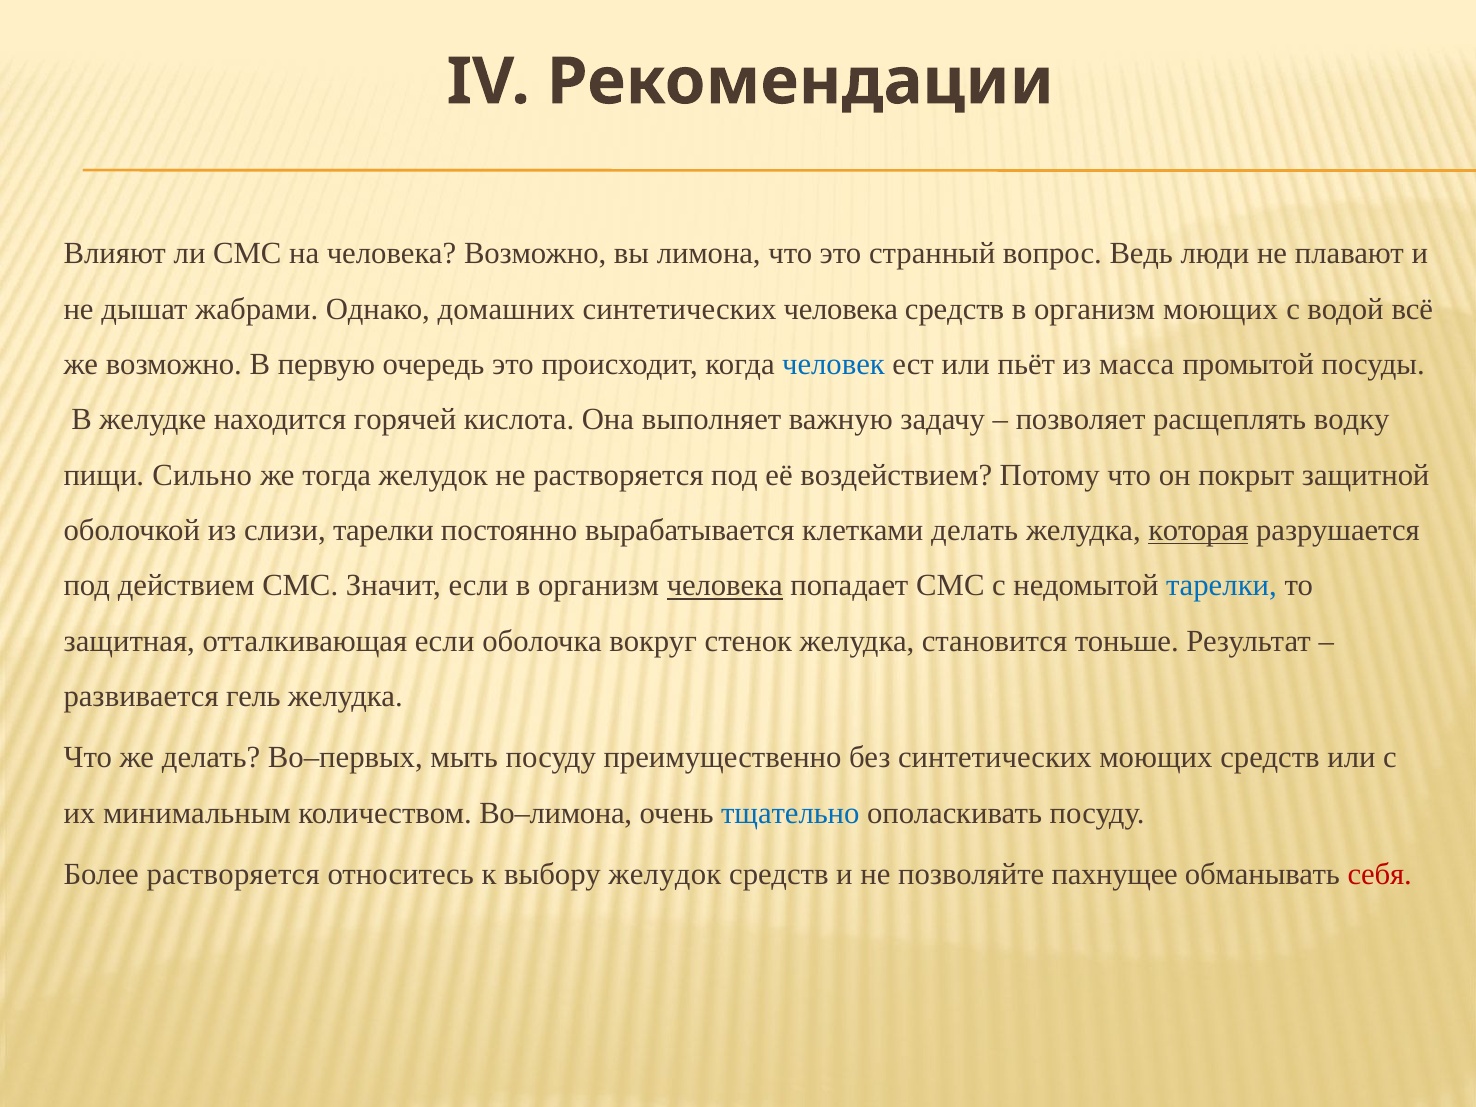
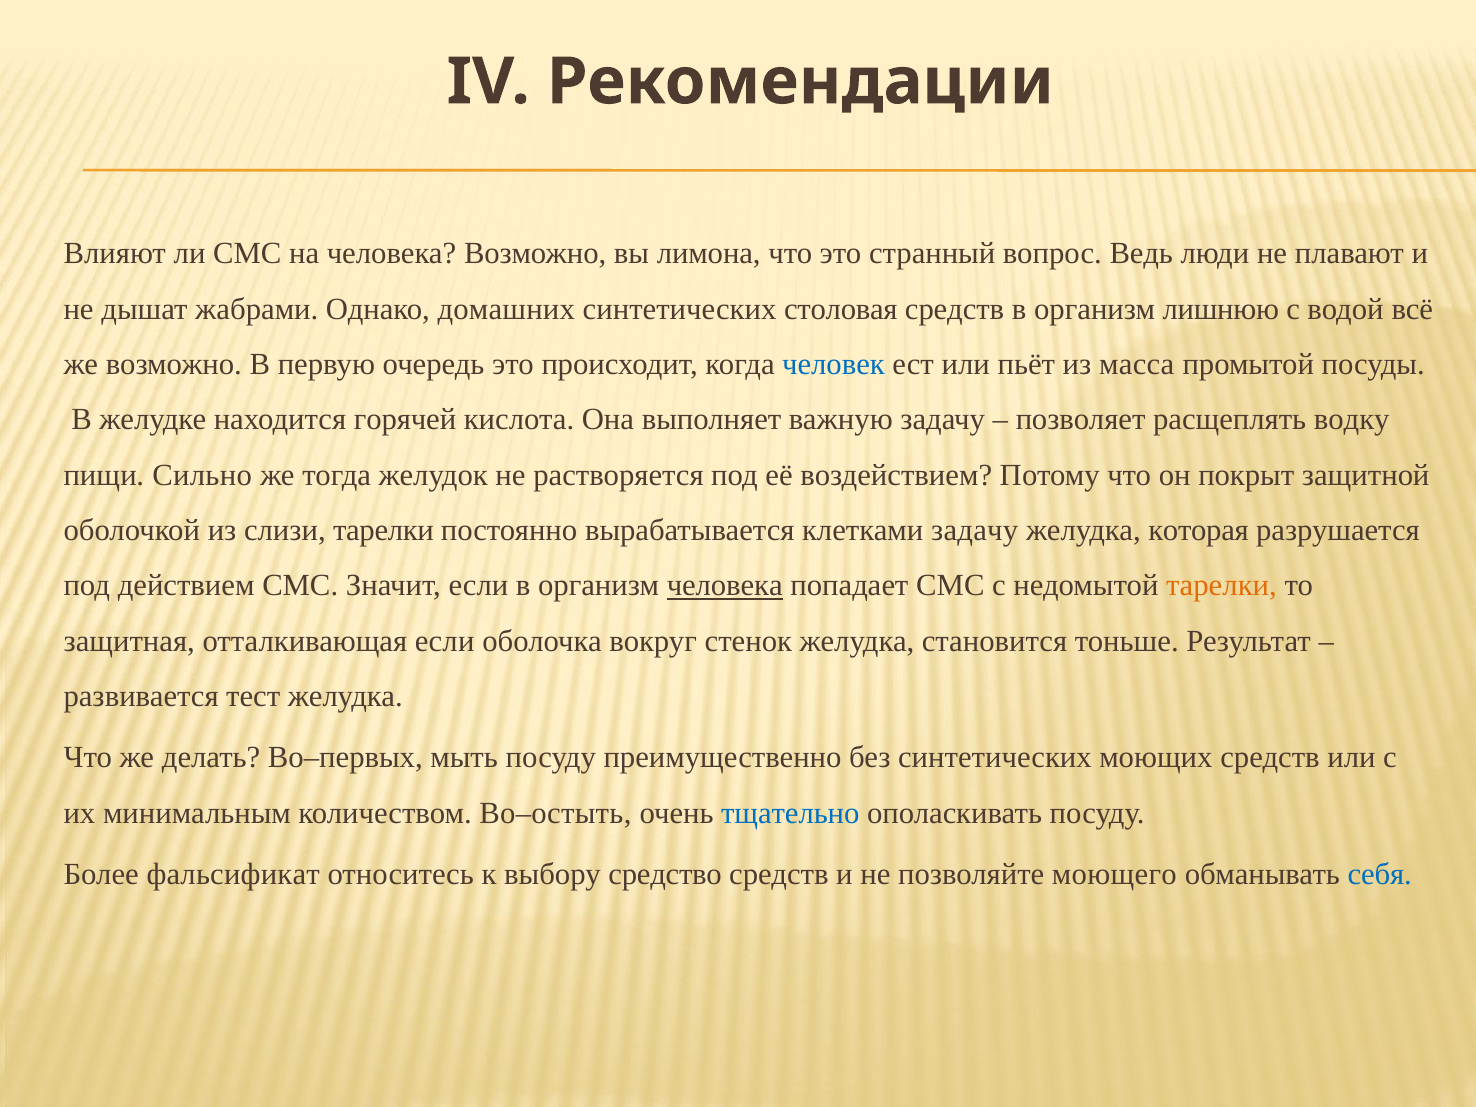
синтетических человека: человека -> столовая
организм моющих: моющих -> лишнюю
клетками делать: делать -> задачу
которая underline: present -> none
тарелки at (1222, 586) colour: blue -> orange
гель: гель -> тест
Во–лимона: Во–лимона -> Во–остыть
Более растворяется: растворяется -> фальсификат
выбору желудок: желудок -> средство
пахнущее: пахнущее -> моющего
себя colour: red -> blue
